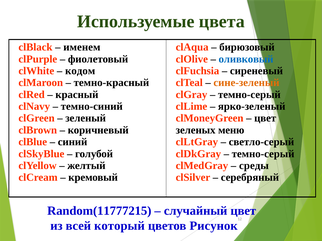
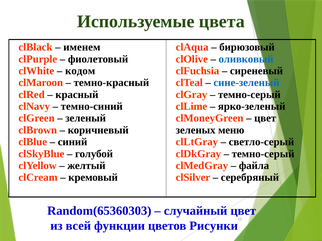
сине-зеленый colour: orange -> blue
среды: среды -> файла
Random(11777215: Random(11777215 -> Random(65360303
который: который -> функции
Рисунок: Рисунок -> Рисунки
